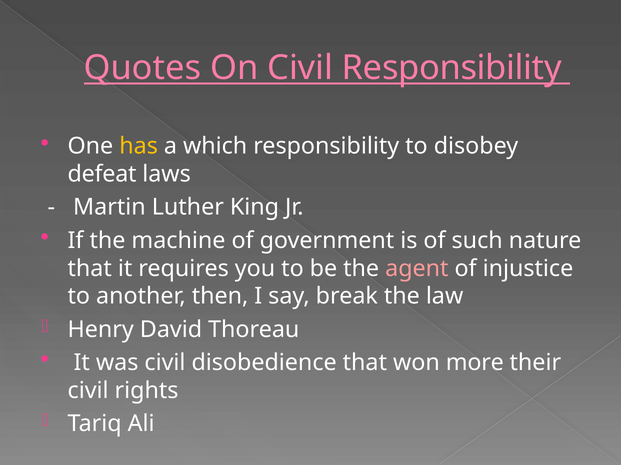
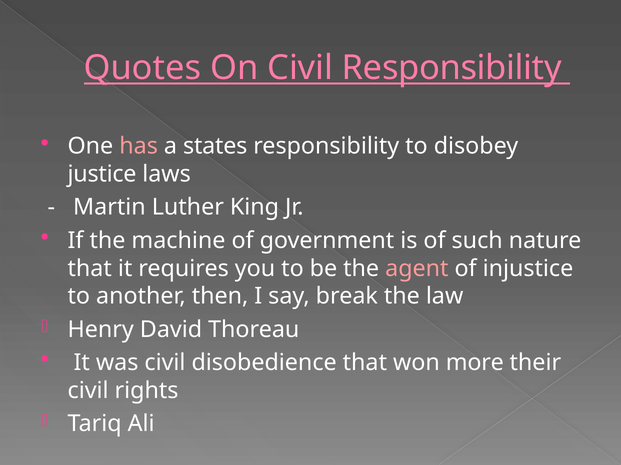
has colour: yellow -> pink
which: which -> states
defeat: defeat -> justice
